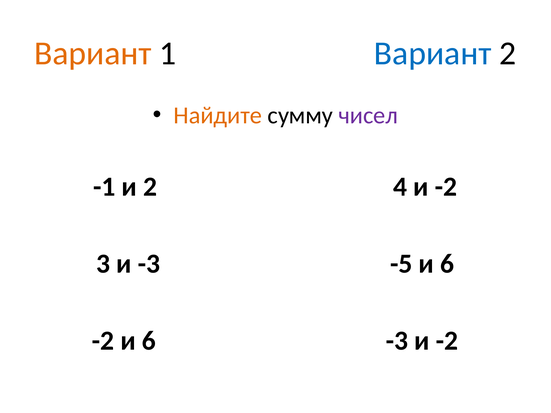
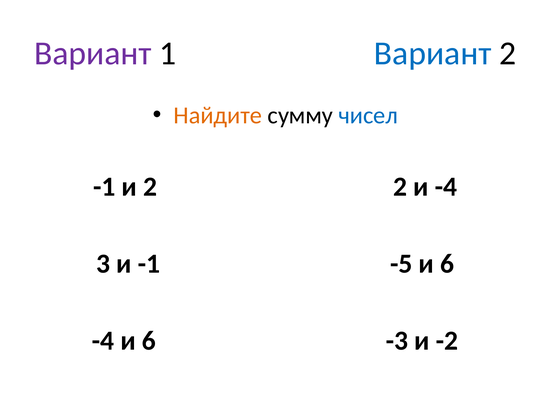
Вариант at (93, 53) colour: orange -> purple
чисел colour: purple -> blue
2 4: 4 -> 2
-2 at (446, 187): -2 -> -4
и -3: -3 -> -1
-2 at (103, 341): -2 -> -4
